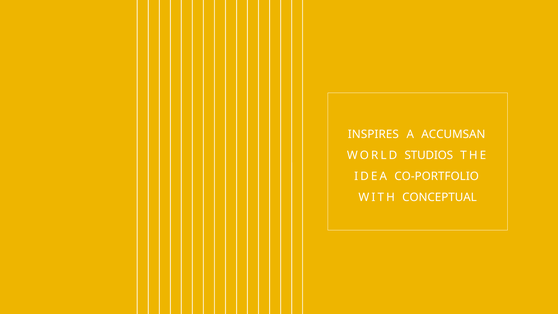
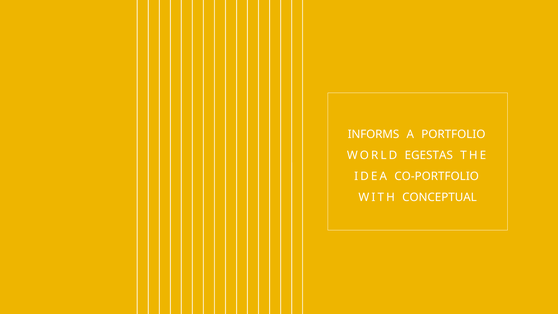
INSPIRES: INSPIRES -> INFORMS
ACCUMSAN: ACCUMSAN -> PORTFOLIO
STUDIOS: STUDIOS -> EGESTAS
